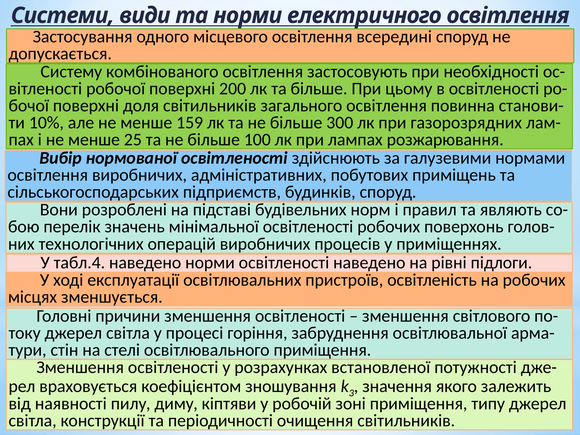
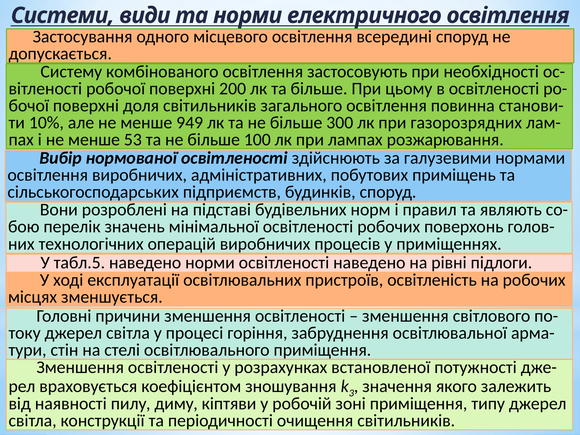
159: 159 -> 949
25: 25 -> 53
табл.4: табл.4 -> табл.5
